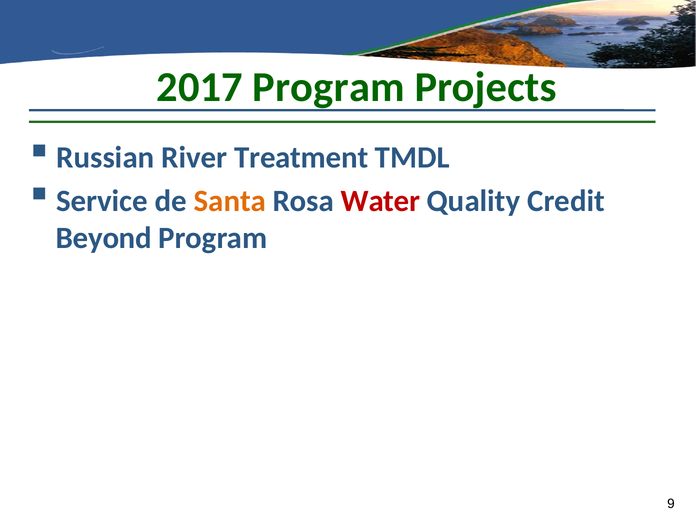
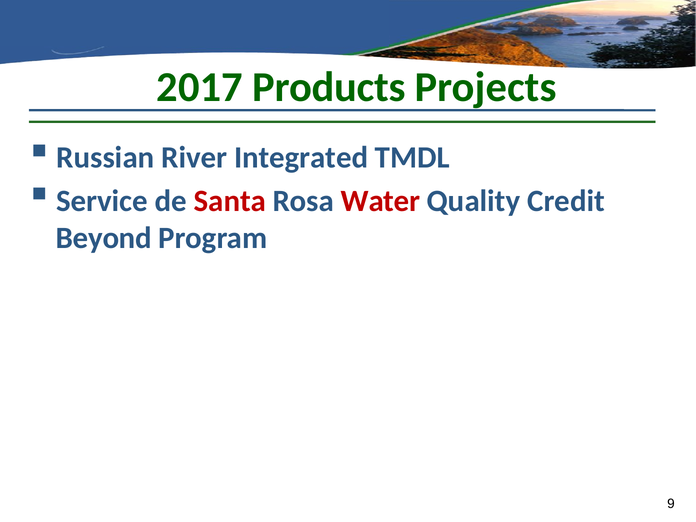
2017 Program: Program -> Products
Treatment: Treatment -> Integrated
Santa colour: orange -> red
